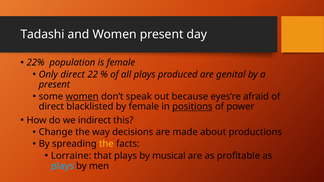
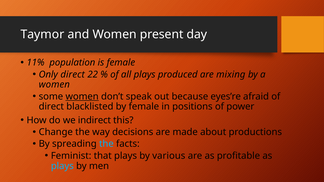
Tadashi: Tadashi -> Taymor
22%: 22% -> 11%
genital: genital -> mixing
present at (54, 85): present -> women
positions underline: present -> none
the at (106, 144) colour: yellow -> light blue
Lorraine: Lorraine -> Feminist
musical: musical -> various
